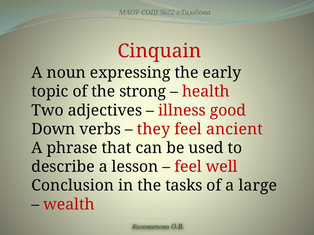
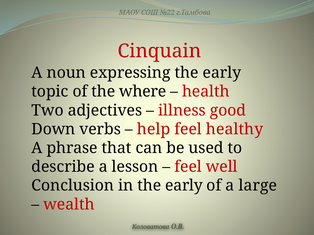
strong: strong -> where
they: they -> help
ancient: ancient -> healthy
in the tasks: tasks -> early
